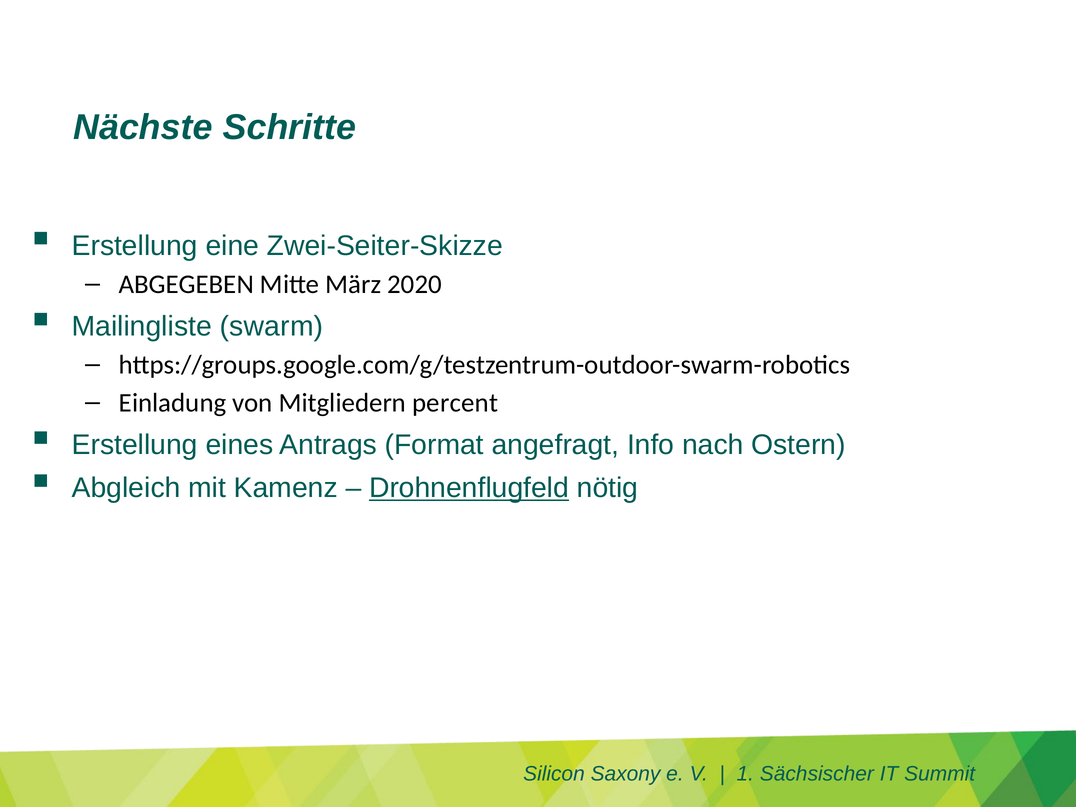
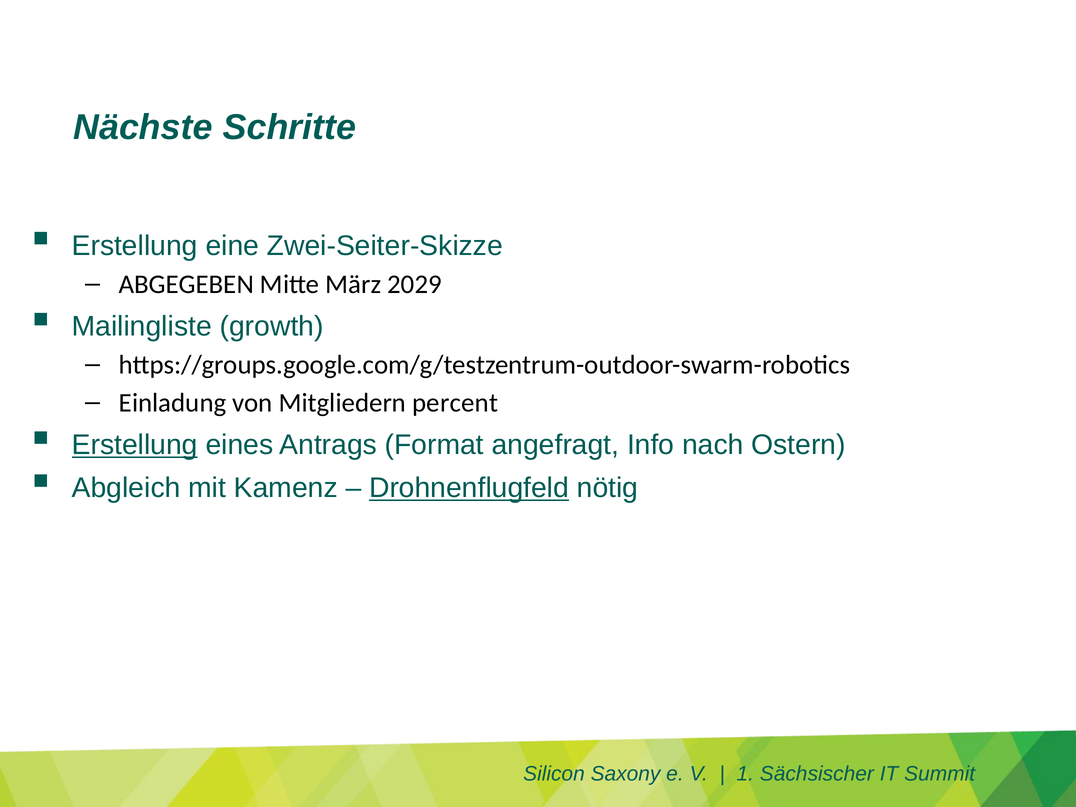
2020: 2020 -> 2029
swarm: swarm -> growth
Erstellung at (135, 445) underline: none -> present
